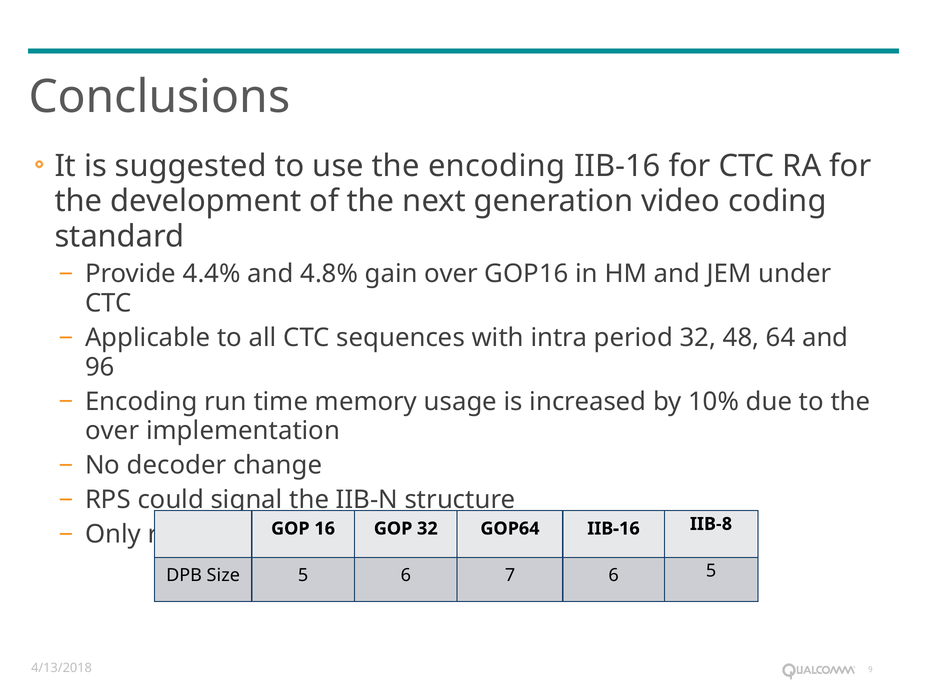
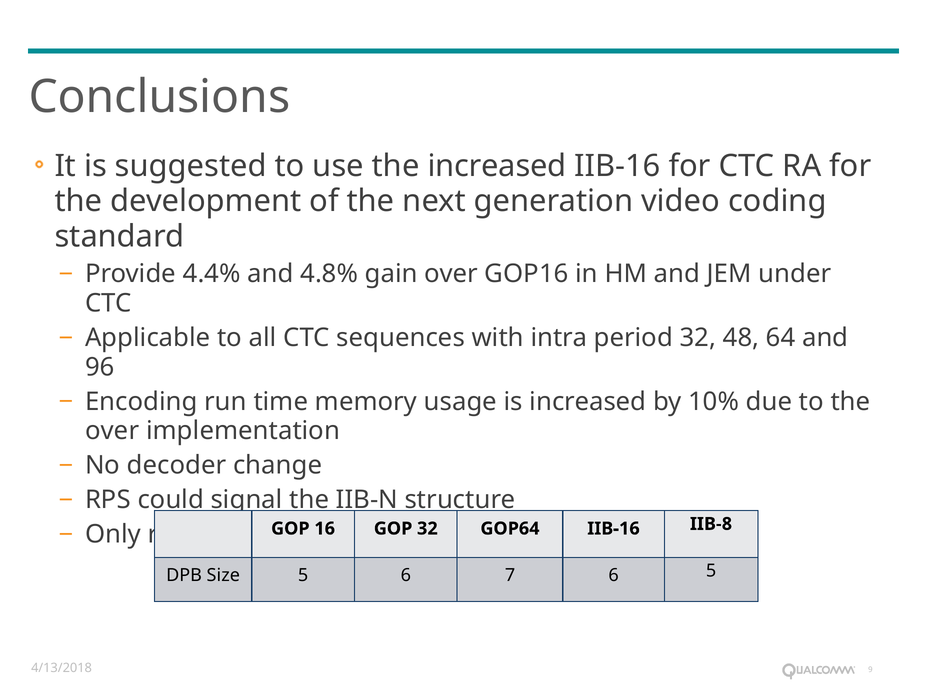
the encoding: encoding -> increased
